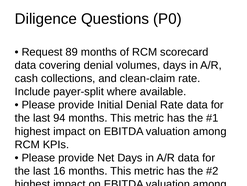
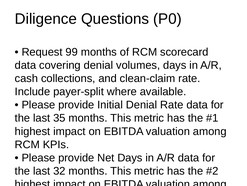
89: 89 -> 99
94: 94 -> 35
16: 16 -> 32
